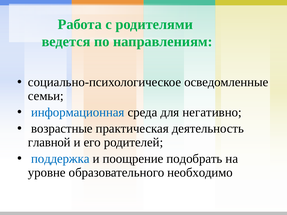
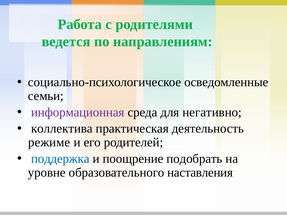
информационная colour: blue -> purple
возрастные: возрастные -> коллектива
главной: главной -> режиме
необходимо: необходимо -> наставления
